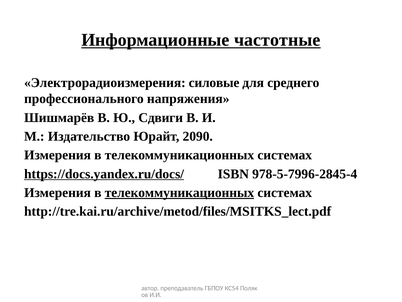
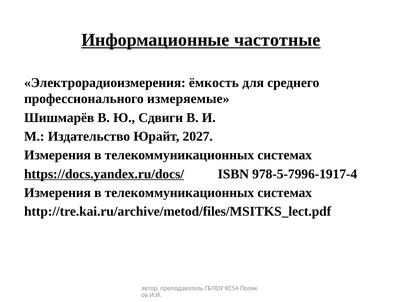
силовые: силовые -> ёмкость
напряжения: напряжения -> измеряемые
2090: 2090 -> 2027
978-5-7996-2845-4: 978-5-7996-2845-4 -> 978-5-7996-1917-4
телекоммуникационных at (179, 192) underline: present -> none
